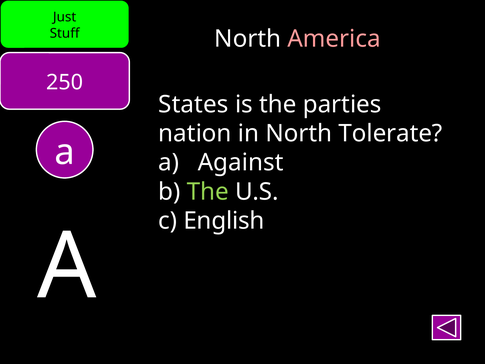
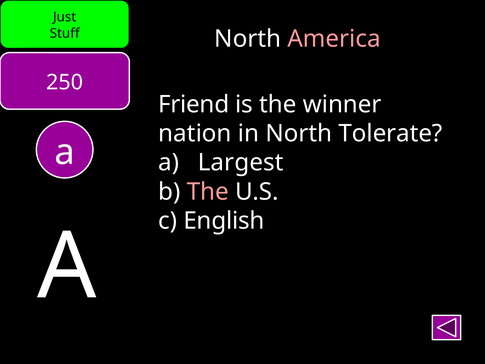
States: States -> Friend
parties: parties -> winner
Against: Against -> Largest
The at (208, 192) colour: light green -> pink
